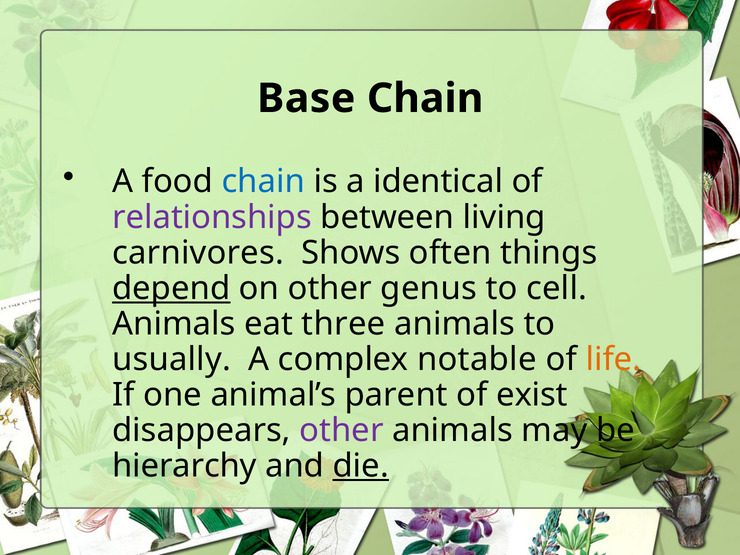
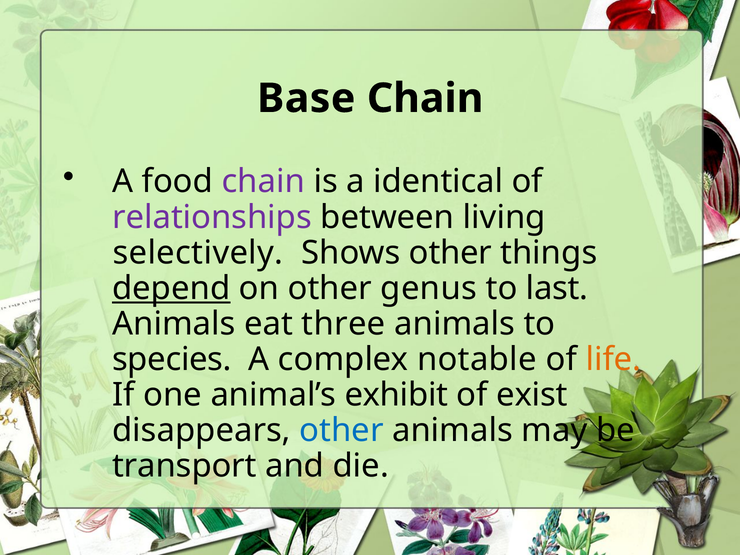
chain at (263, 182) colour: blue -> purple
carnivores: carnivores -> selectively
Shows often: often -> other
cell: cell -> last
usually: usually -> species
parent: parent -> exhibit
other at (341, 430) colour: purple -> blue
hierarchy: hierarchy -> transport
die underline: present -> none
